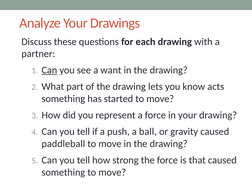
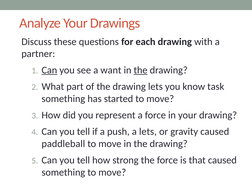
the at (141, 70) underline: none -> present
acts: acts -> task
a ball: ball -> lets
